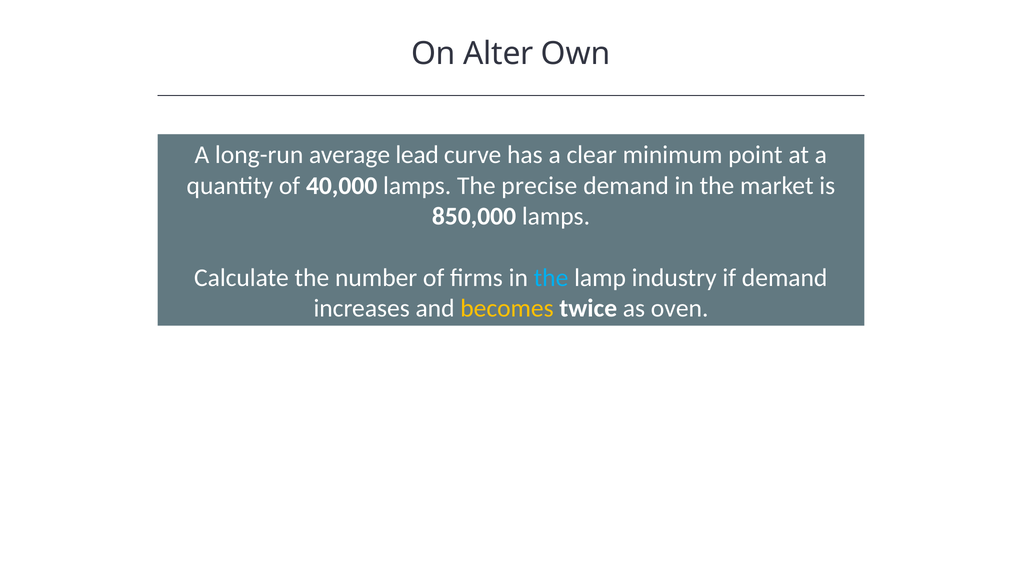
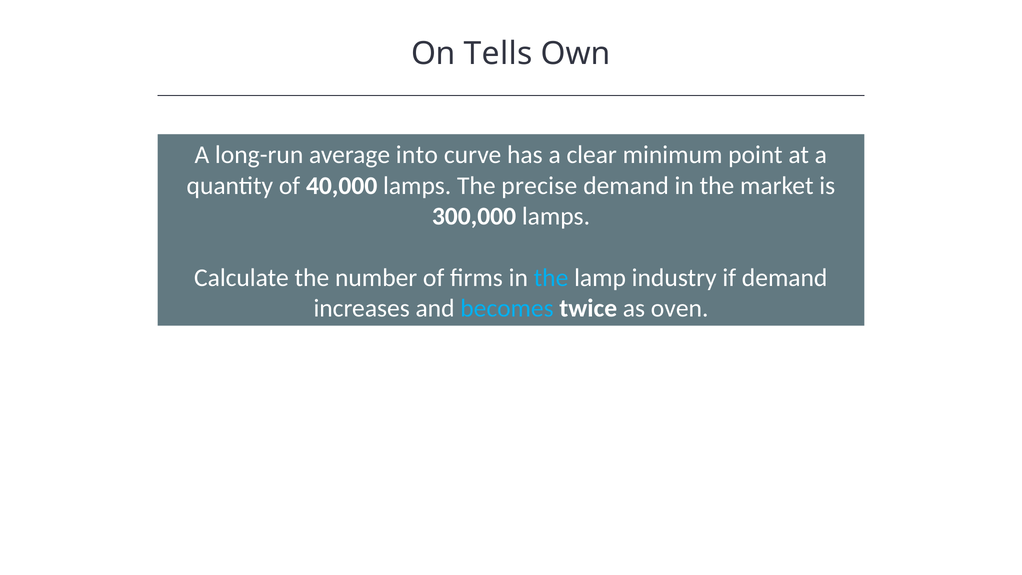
Alter: Alter -> Tells
lead: lead -> into
850,000: 850,000 -> 300,000
becomes colour: yellow -> light blue
